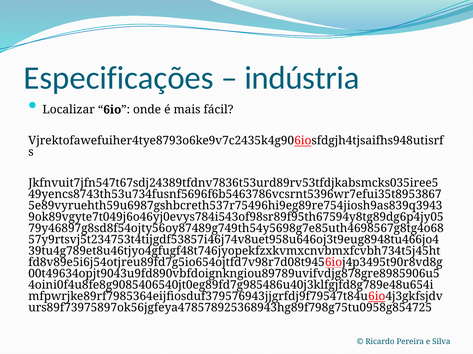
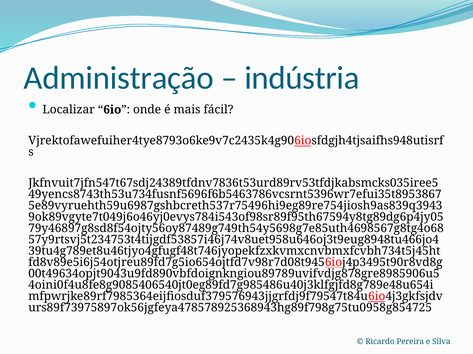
Especificações: Especificações -> Administração
